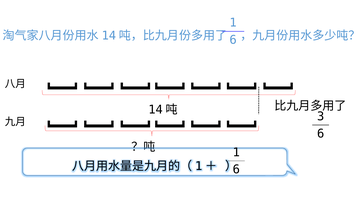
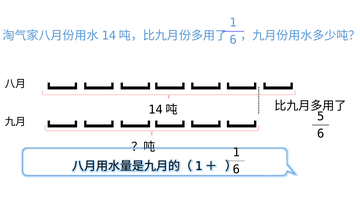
3: 3 -> 5
